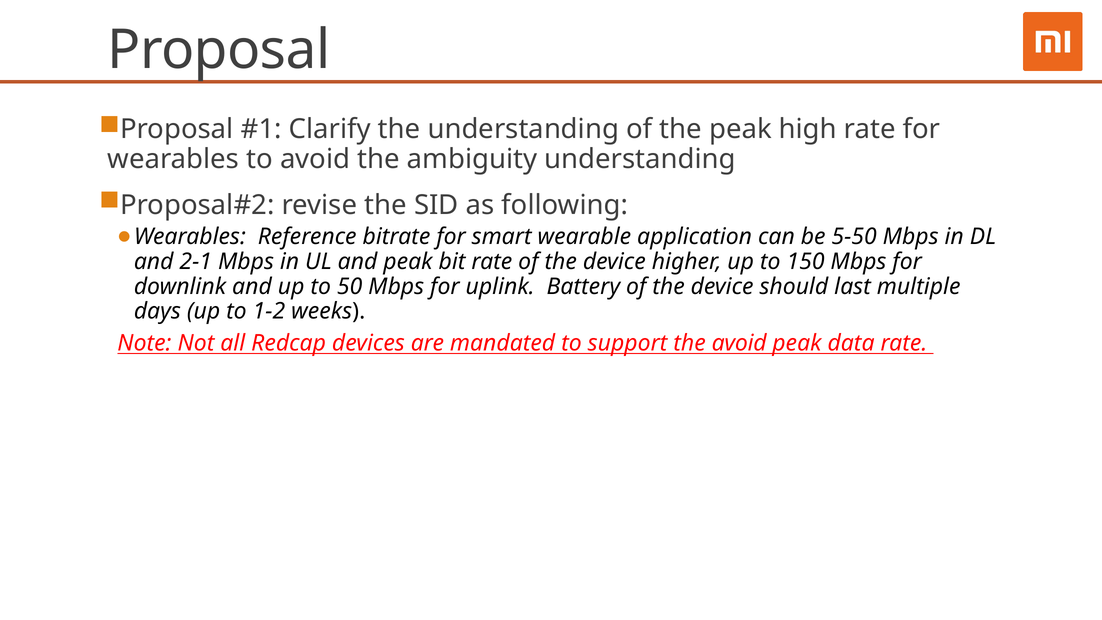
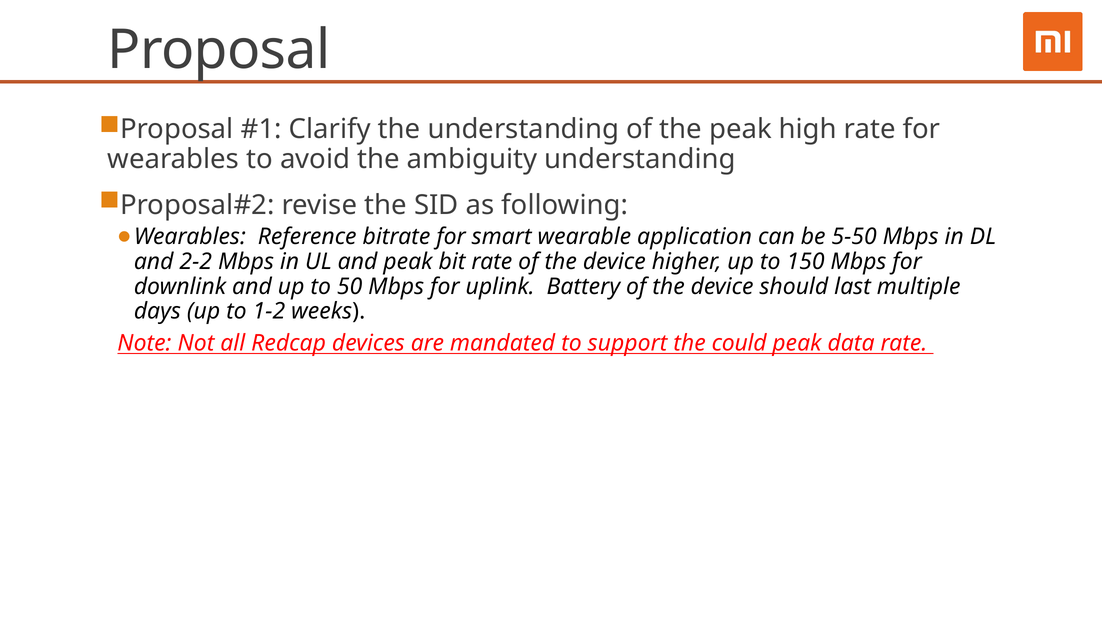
2-1: 2-1 -> 2-2
the avoid: avoid -> could
